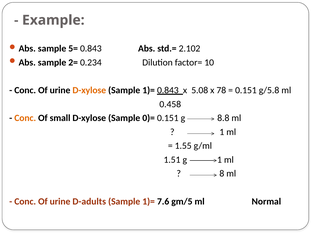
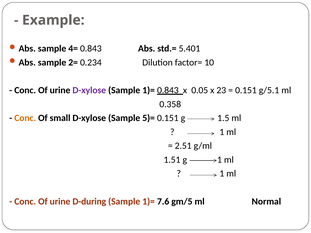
5=: 5= -> 4=
2.102: 2.102 -> 5.401
D-xylose at (89, 90) colour: orange -> purple
5.08: 5.08 -> 0.05
78: 78 -> 23
g/5.8: g/5.8 -> g/5.1
0.458: 0.458 -> 0.358
0)=: 0)= -> 5)=
8.8: 8.8 -> 1.5
1.55: 1.55 -> 2.51
8 at (222, 174): 8 -> 1
D-adults: D-adults -> D-during
